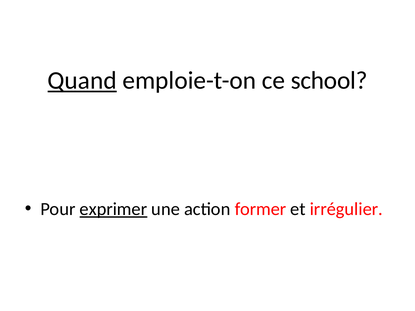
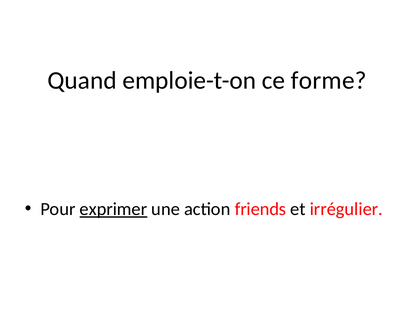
Quand underline: present -> none
school: school -> forme
former: former -> friends
